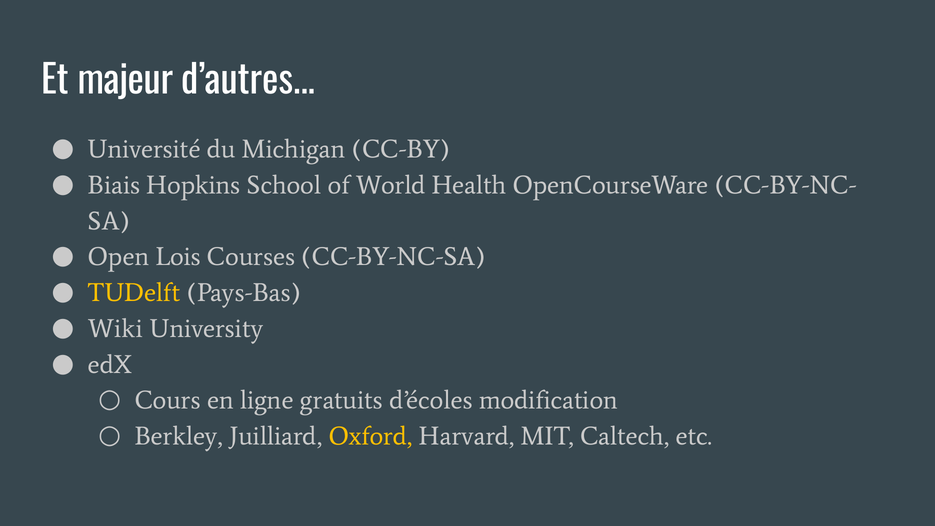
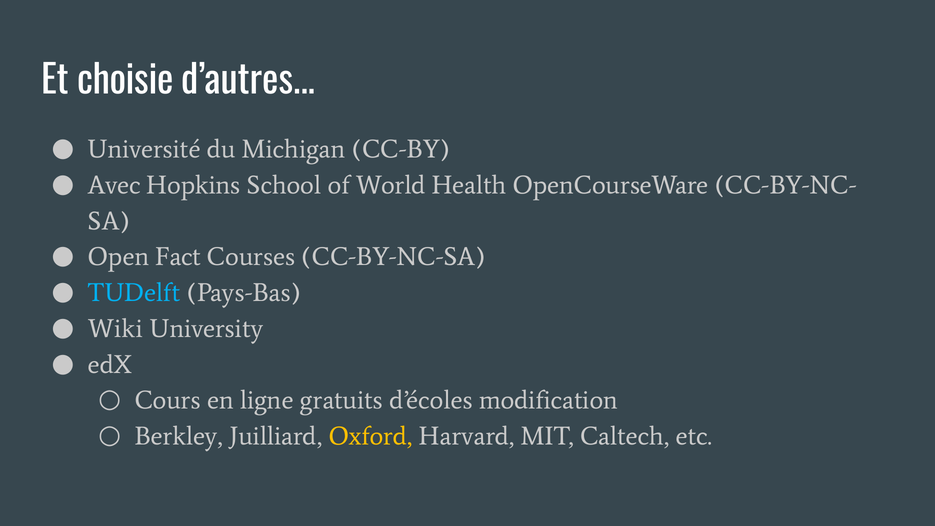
majeur: majeur -> choisie
Biais: Biais -> Avec
Lois: Lois -> Fact
TUDelft colour: yellow -> light blue
